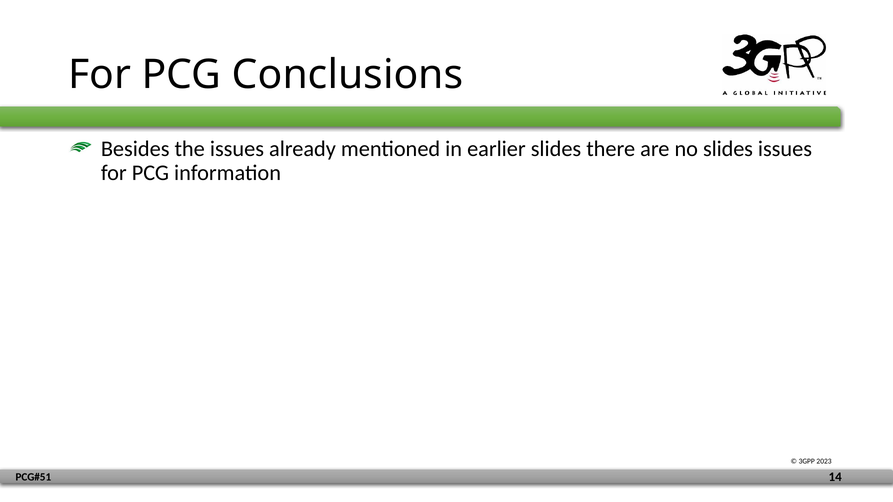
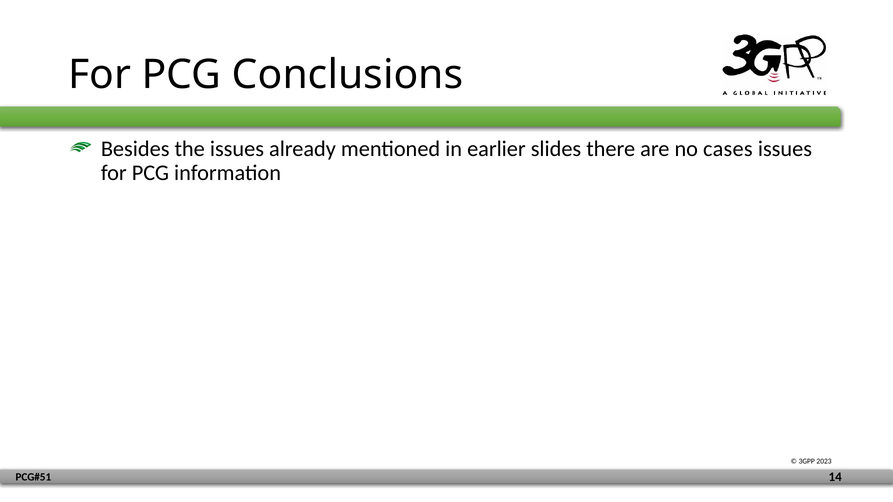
no slides: slides -> cases
